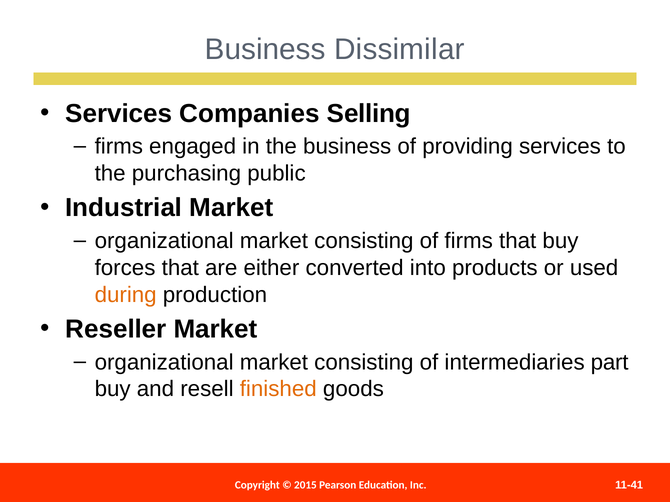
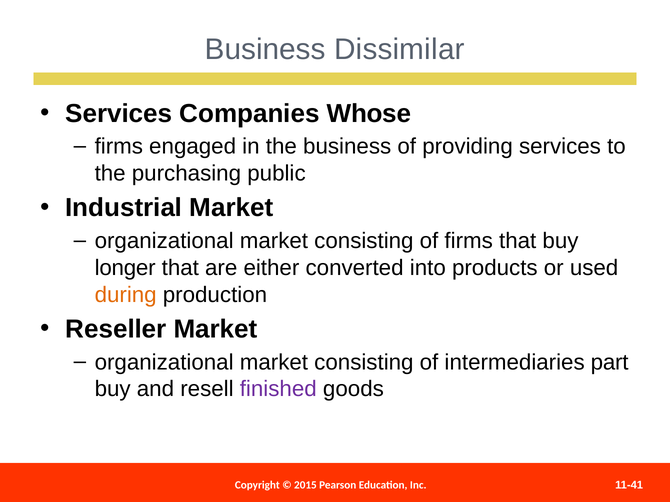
Selling: Selling -> Whose
forces: forces -> longer
finished colour: orange -> purple
